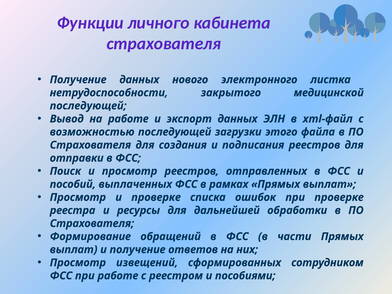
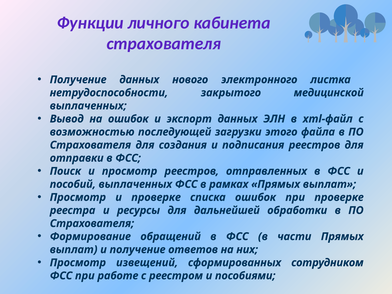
последующей at (88, 106): последующей -> выплаченных
на работе: работе -> ошибок
